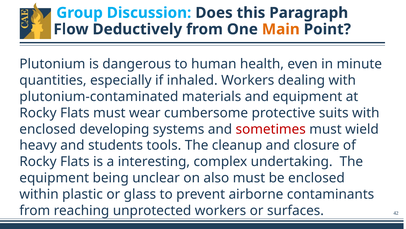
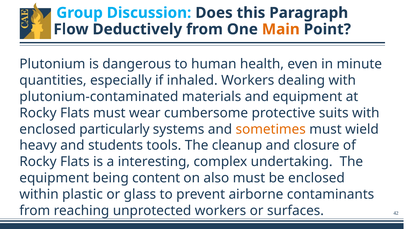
developing: developing -> particularly
sometimes colour: red -> orange
unclear: unclear -> content
